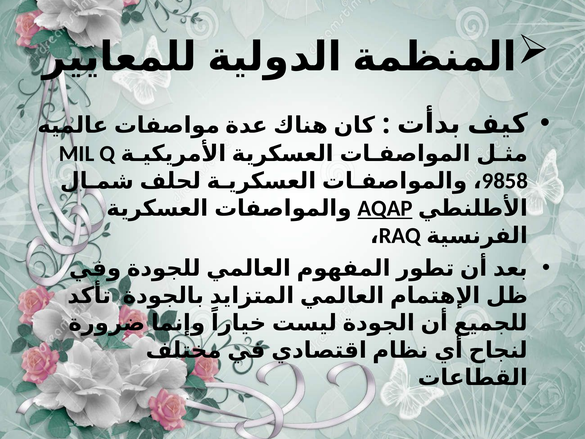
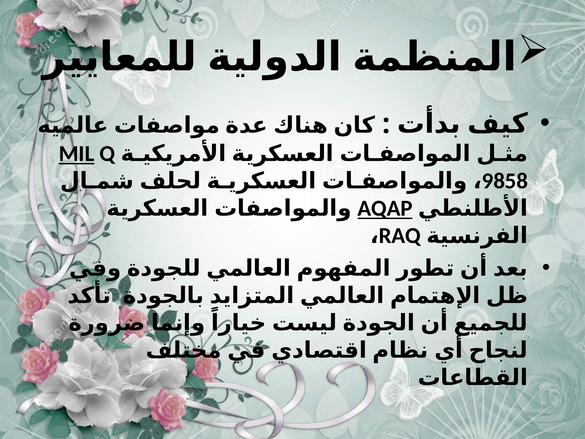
MIL underline: none -> present
